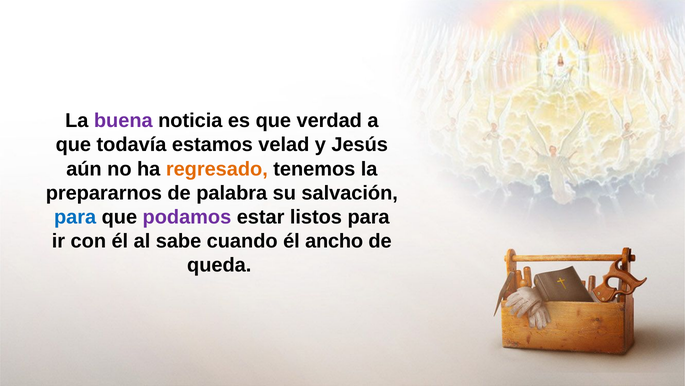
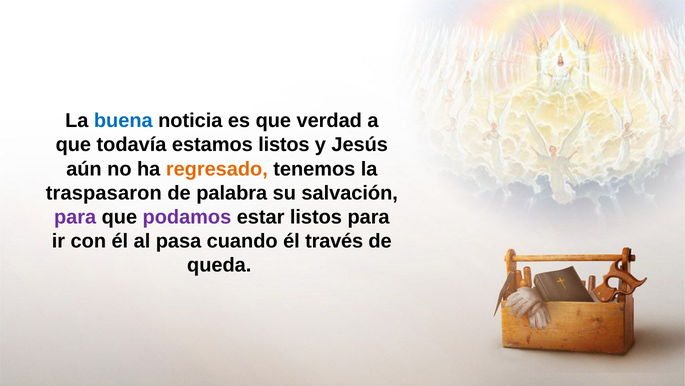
buena colour: purple -> blue
estamos velad: velad -> listos
prepararnos: prepararnos -> traspasaron
para at (75, 217) colour: blue -> purple
sabe: sabe -> pasa
ancho: ancho -> través
